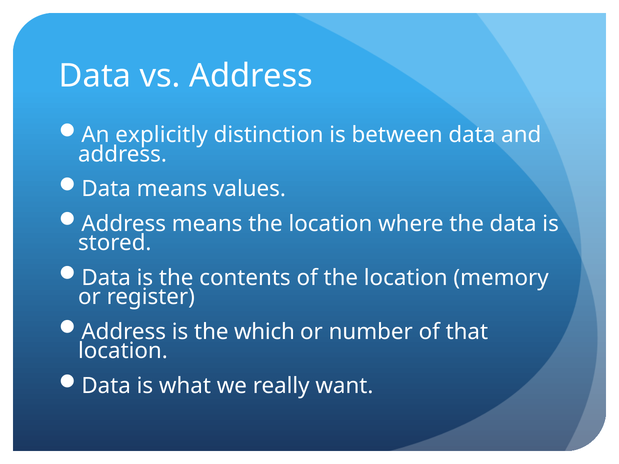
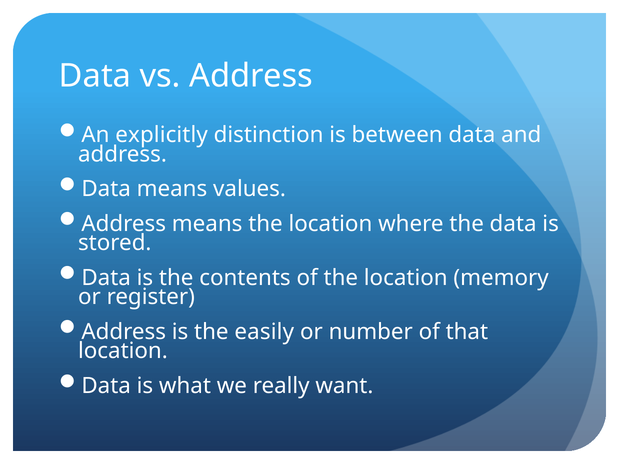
which: which -> easily
